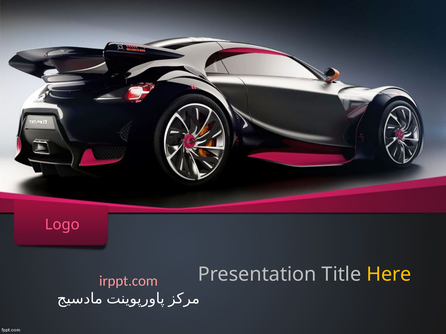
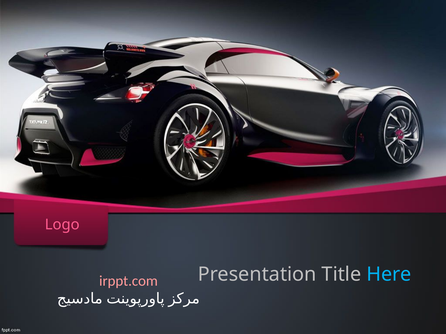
Here colour: yellow -> light blue
